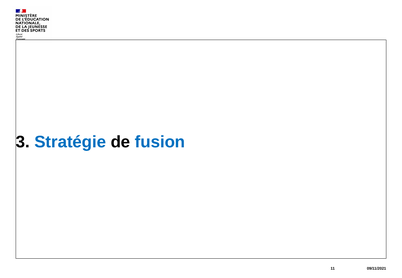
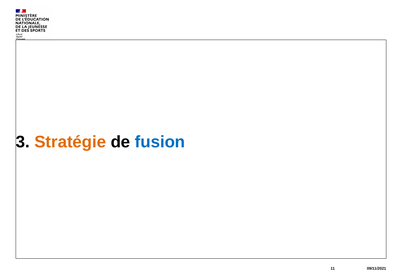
Stratégie colour: blue -> orange
